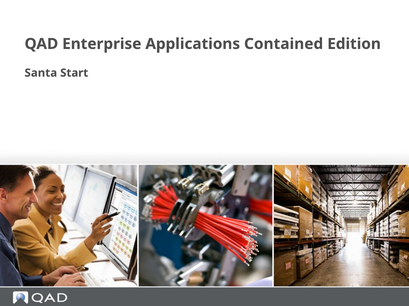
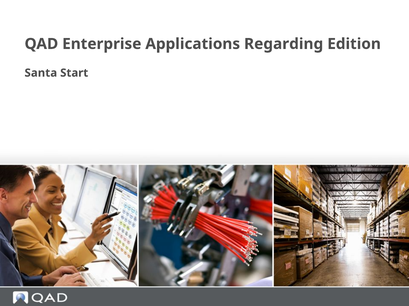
Contained: Contained -> Regarding
